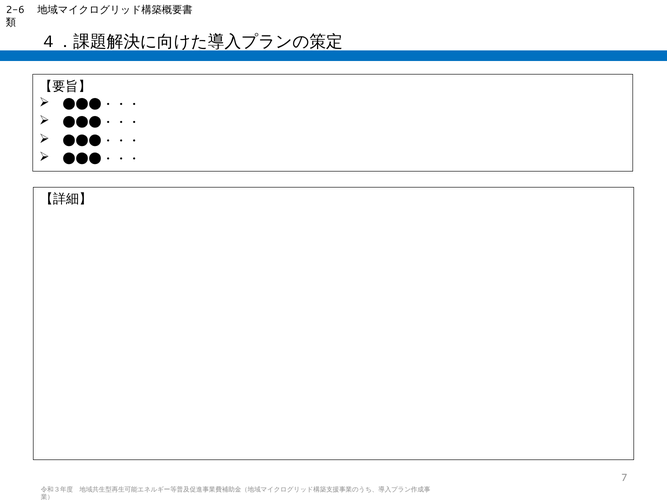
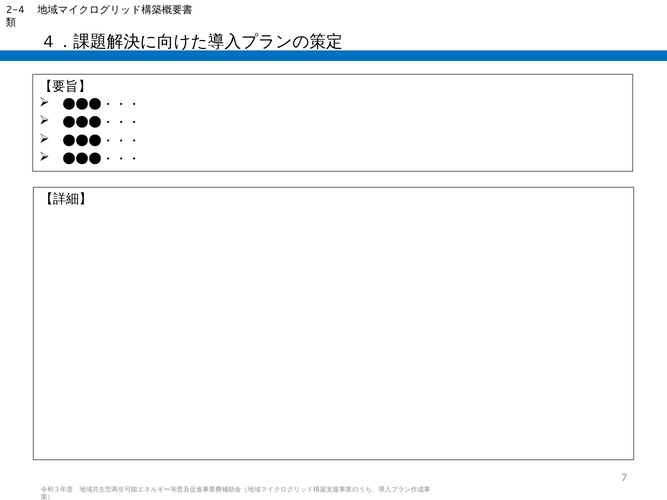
2-6: 2-6 -> 2-4
